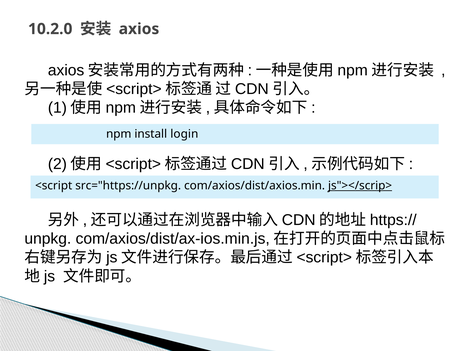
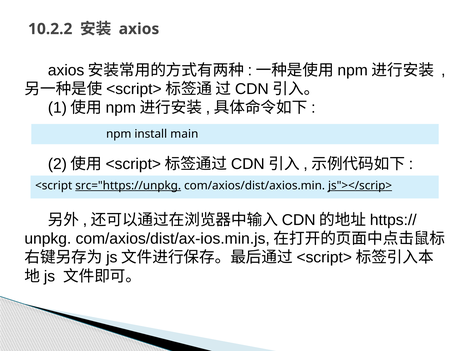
10.2.0: 10.2.0 -> 10.2.2
login: login -> main
src="https://unpkg underline: none -> present
